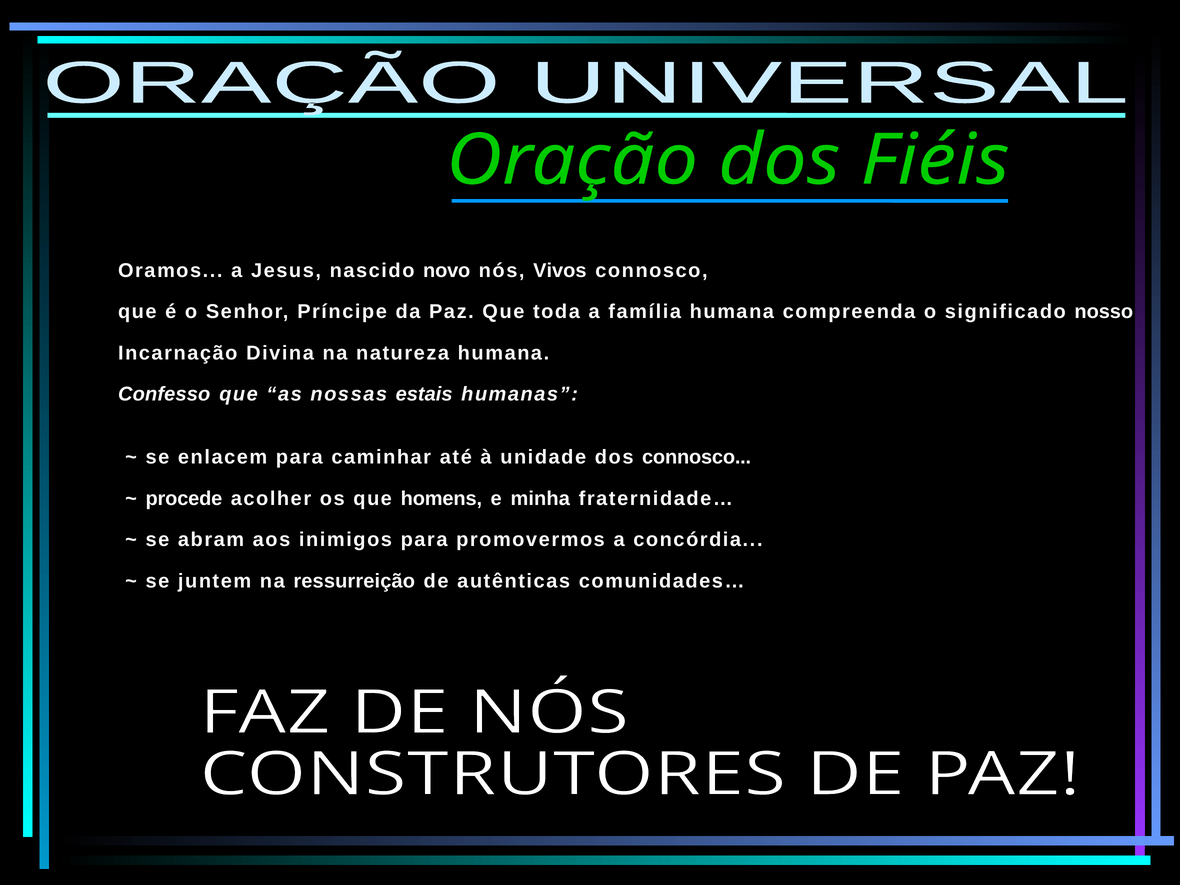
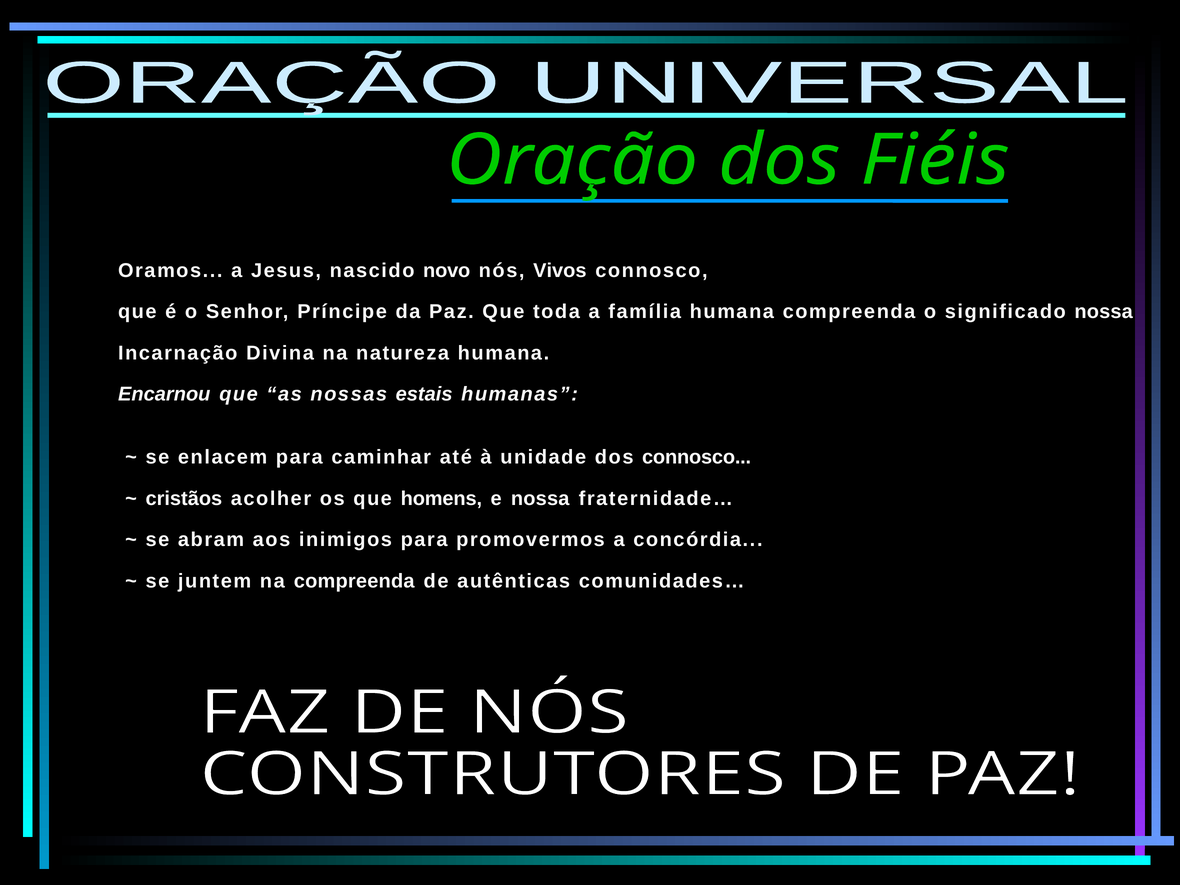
significado nosso: nosso -> nossa
Confesso: Confesso -> Encarnou
procede: procede -> cristãos
e minha: minha -> nossa
na ressurreição: ressurreição -> compreenda
